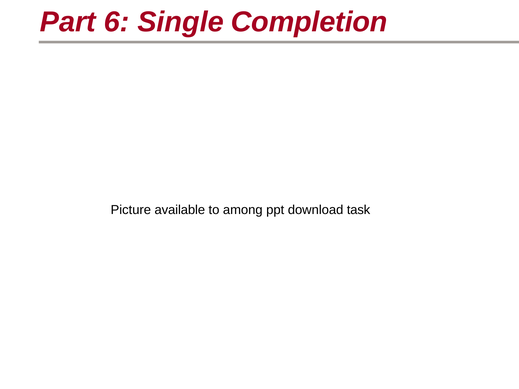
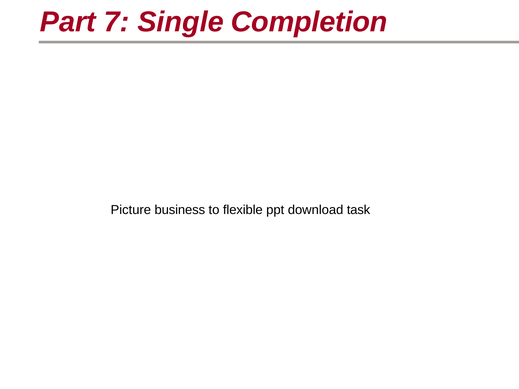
6: 6 -> 7
available: available -> business
among: among -> flexible
